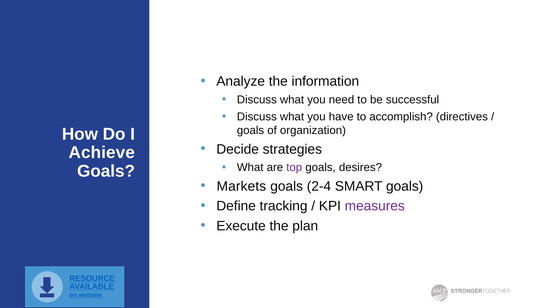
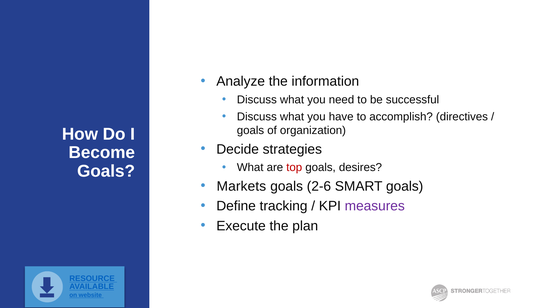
Achieve: Achieve -> Become
top colour: purple -> red
2-4: 2-4 -> 2-6
